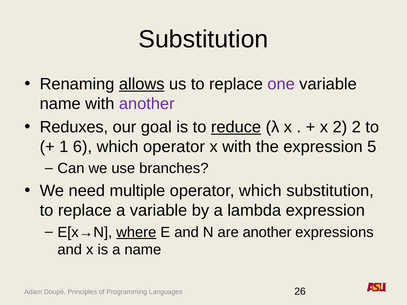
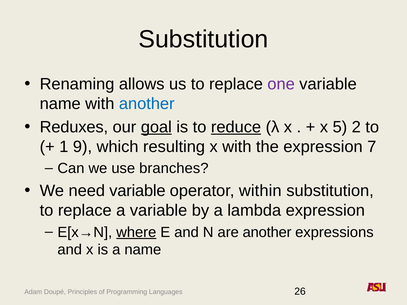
allows underline: present -> none
another at (147, 104) colour: purple -> blue
goal underline: none -> present
x 2: 2 -> 5
6: 6 -> 9
which operator: operator -> resulting
5: 5 -> 7
need multiple: multiple -> variable
operator which: which -> within
